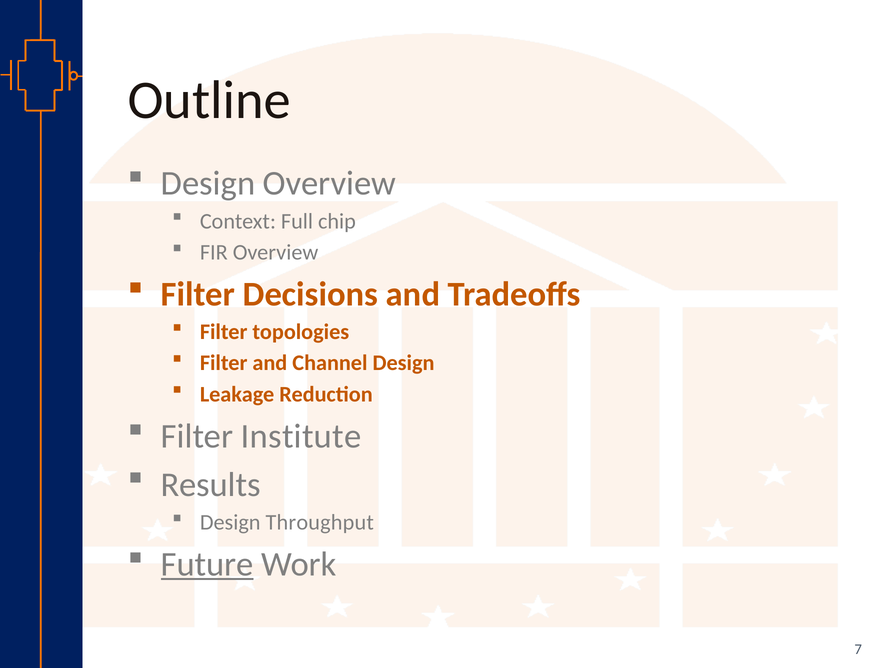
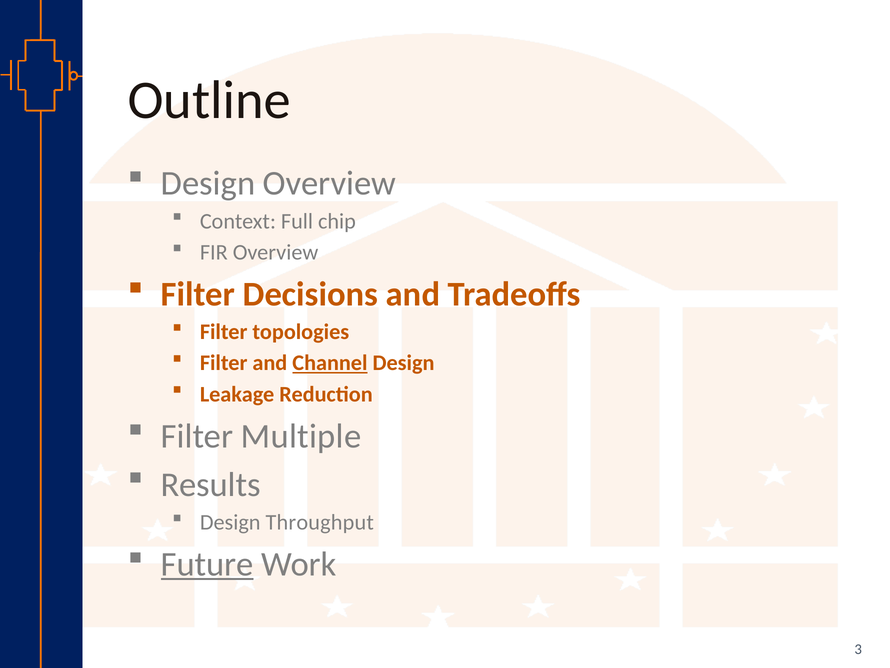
Channel underline: none -> present
Institute: Institute -> Multiple
7: 7 -> 3
